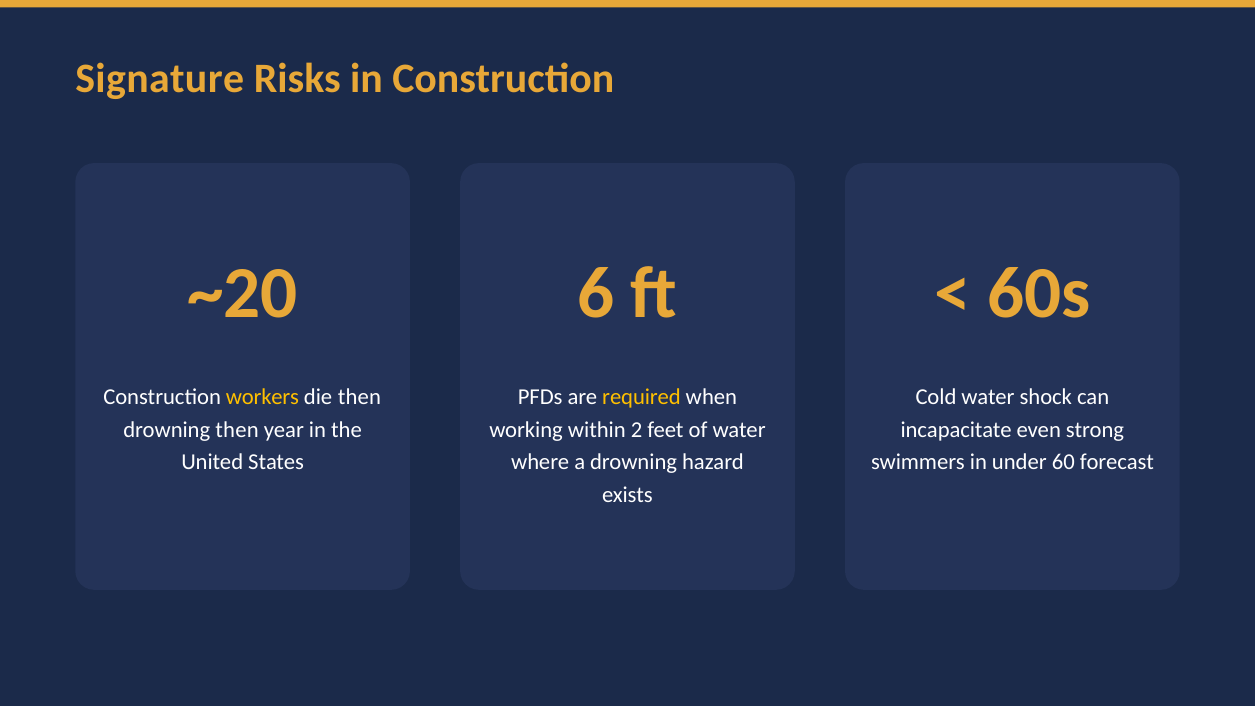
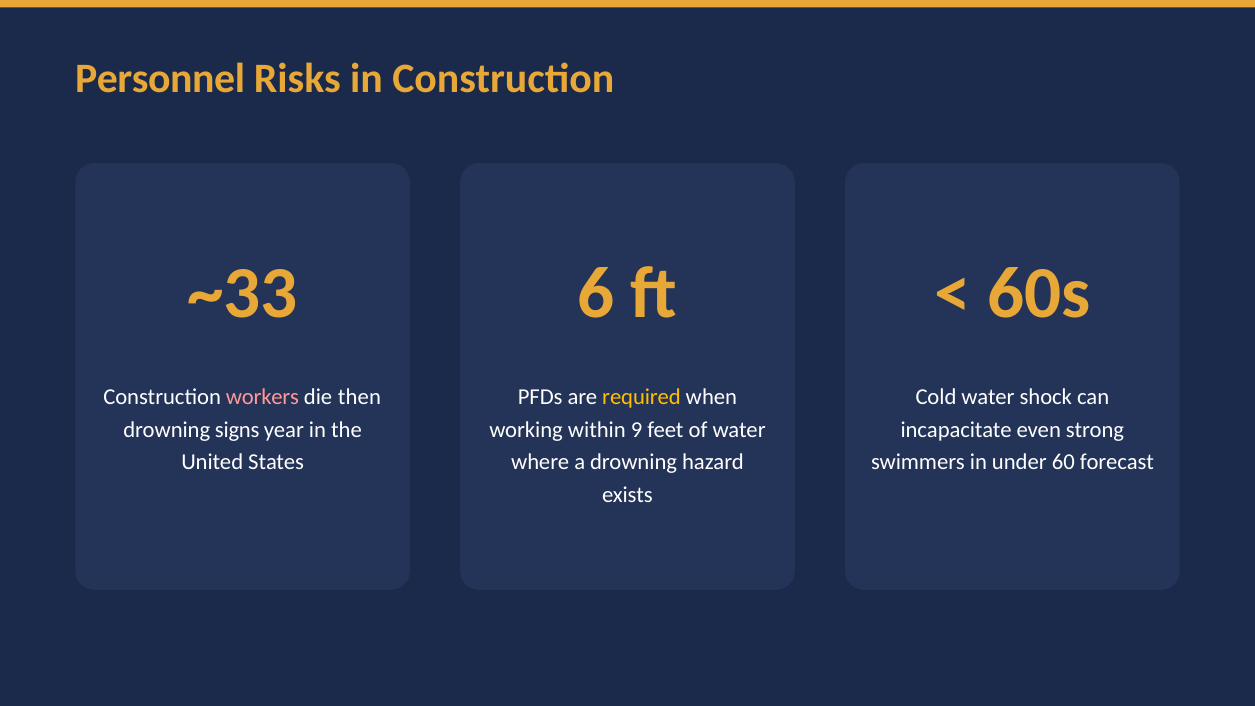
Signature: Signature -> Personnel
~20: ~20 -> ~33
workers colour: yellow -> pink
drowning then: then -> signs
2: 2 -> 9
